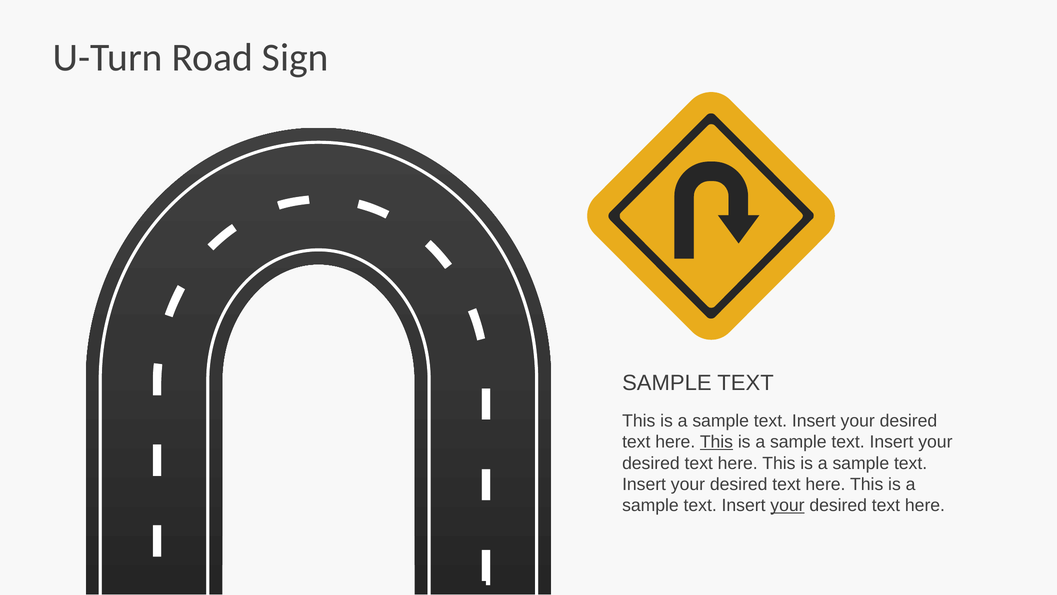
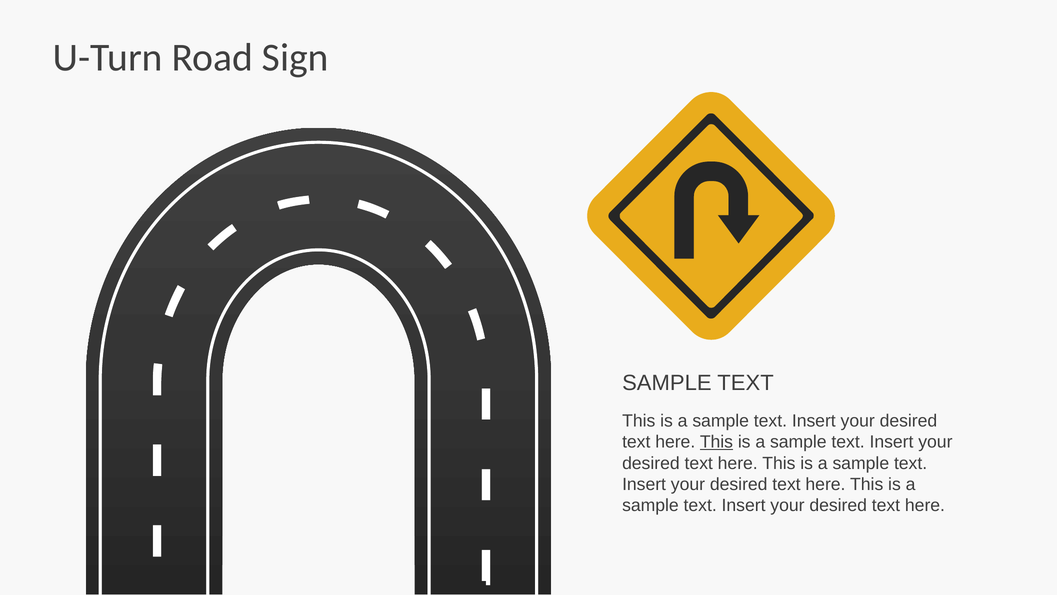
your at (787, 505) underline: present -> none
